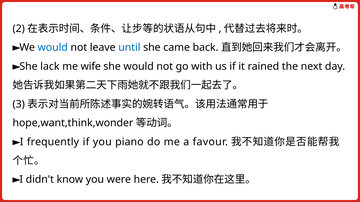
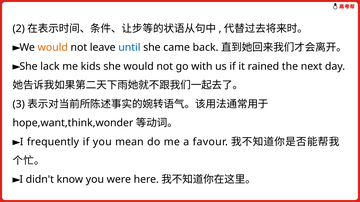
would at (53, 48) colour: blue -> orange
wife: wife -> kids
piano: piano -> mean
